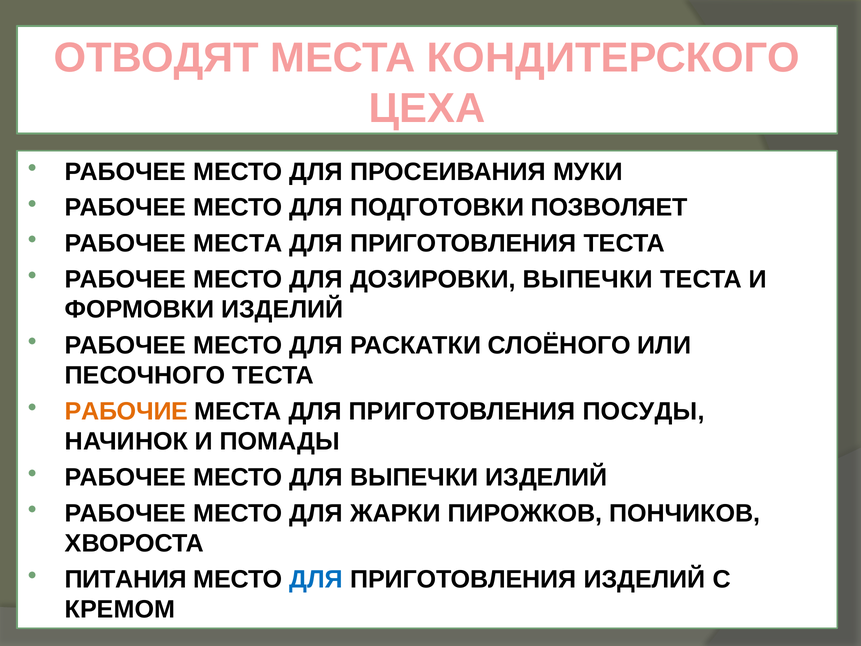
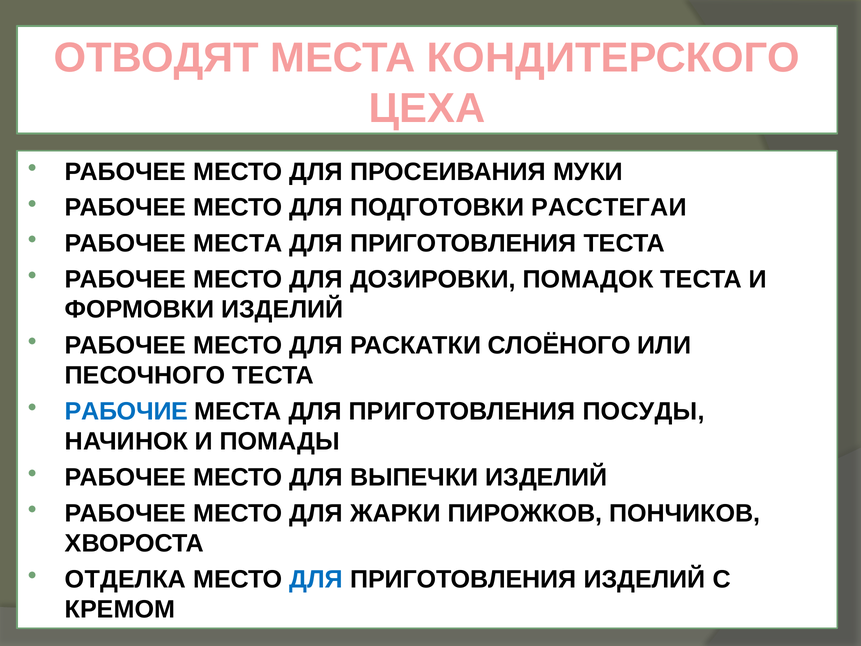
ПОЗВОЛЯЕТ: ПОЗВОЛЯЕТ -> РАССТЕГАИ
ДОЗИРОВКИ ВЫПЕЧКИ: ВЫПЕЧКИ -> ПОМАДОК
РАБОЧИЕ colour: orange -> blue
ПИТАНИЯ: ПИТАНИЯ -> ОТДЕЛКА
